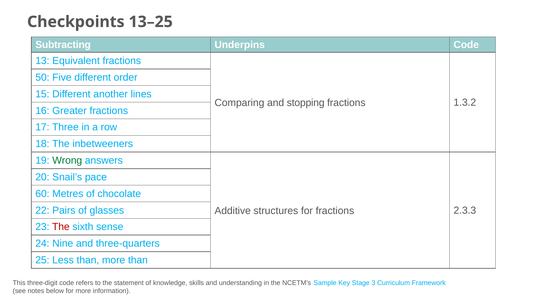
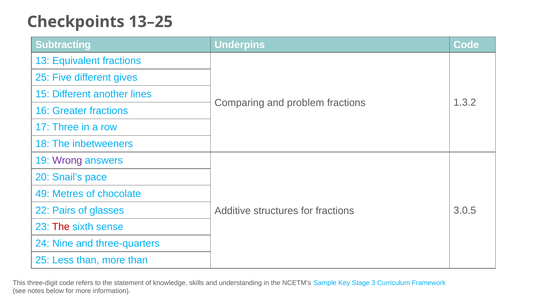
50 at (42, 77): 50 -> 25
order: order -> gives
stopping: stopping -> problem
Wrong colour: green -> purple
60: 60 -> 49
2.3.3: 2.3.3 -> 3.0.5
